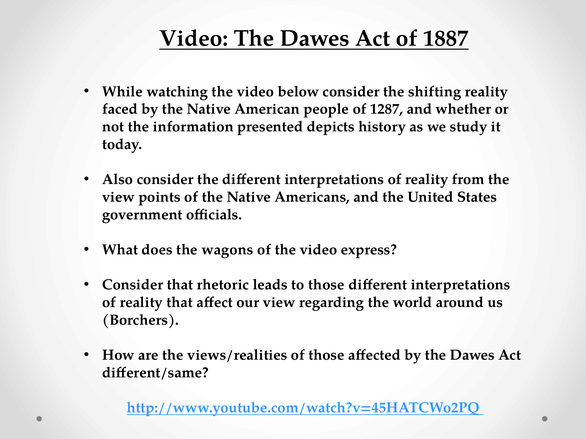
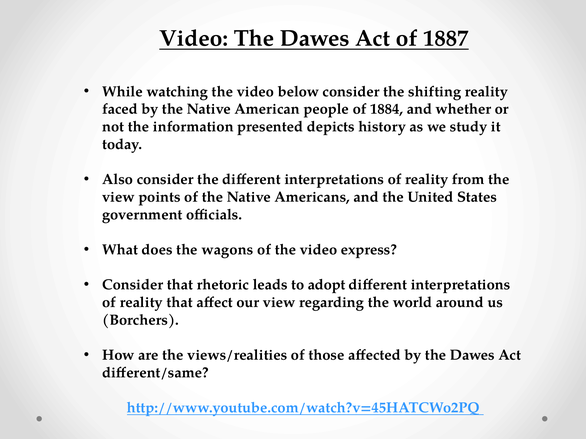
1287: 1287 -> 1884
to those: those -> adopt
